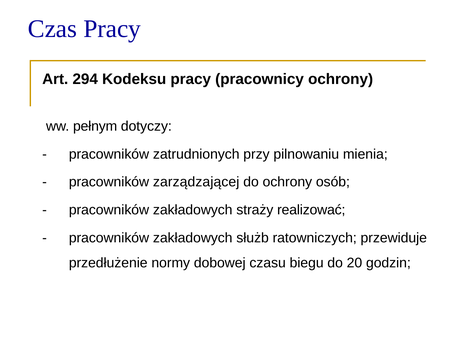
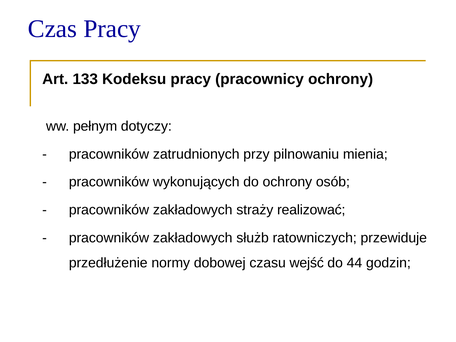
294: 294 -> 133
zarządzającej: zarządzającej -> wykonujących
biegu: biegu -> wejść
20: 20 -> 44
